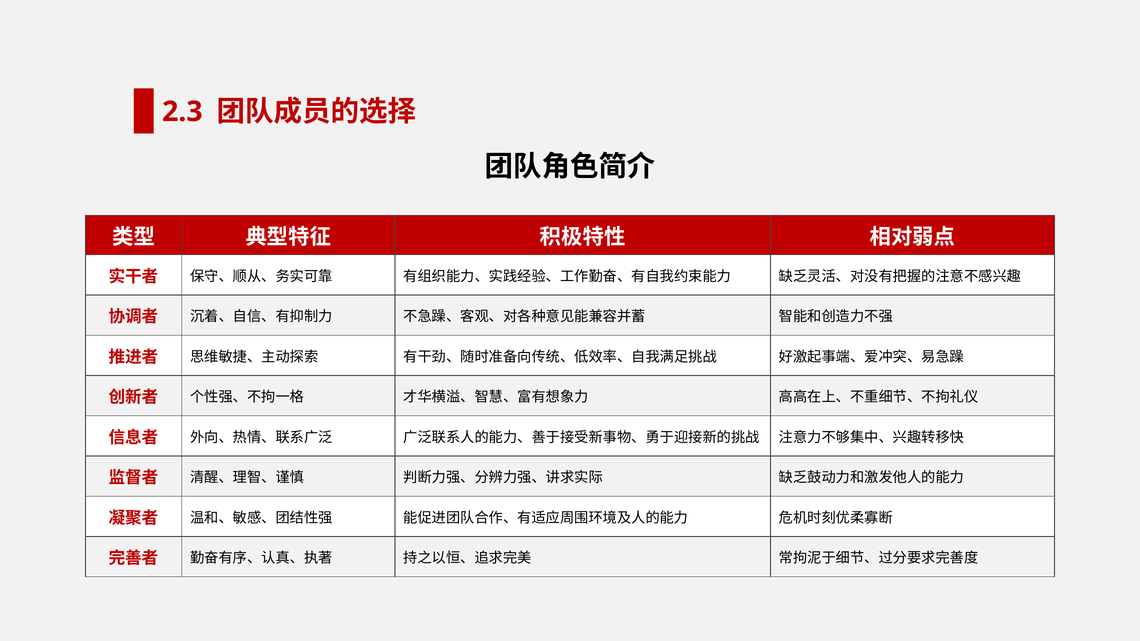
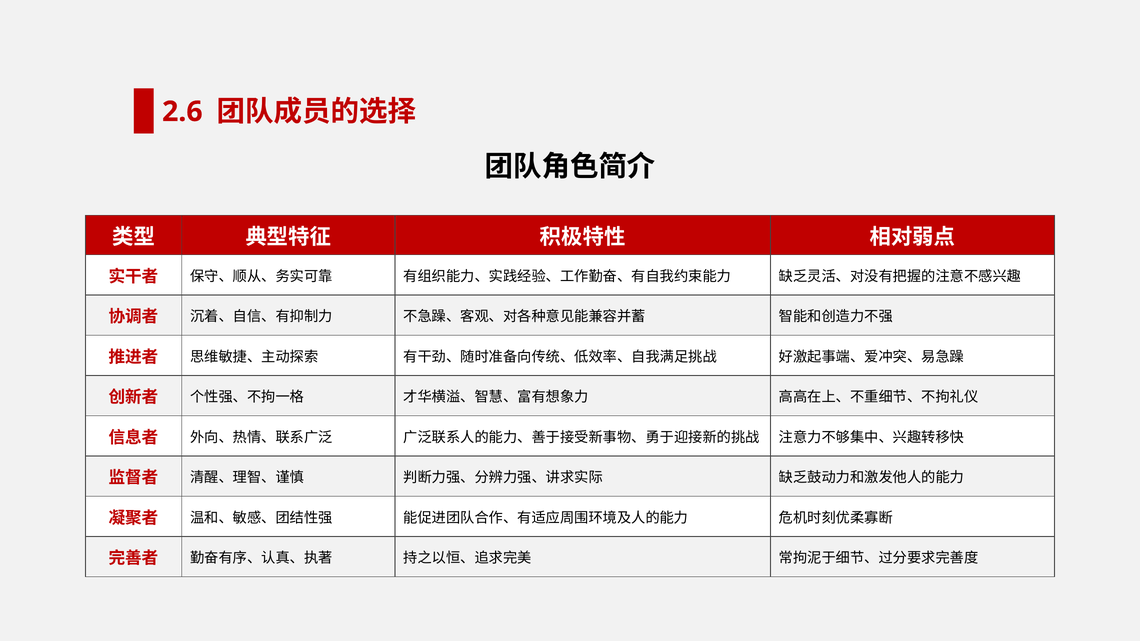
2.3: 2.3 -> 2.6
